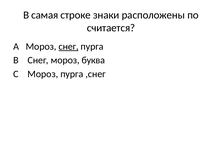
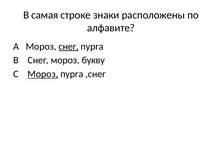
считается: считается -> алфавите
буква: буква -> букву
Мороз at (43, 74) underline: none -> present
